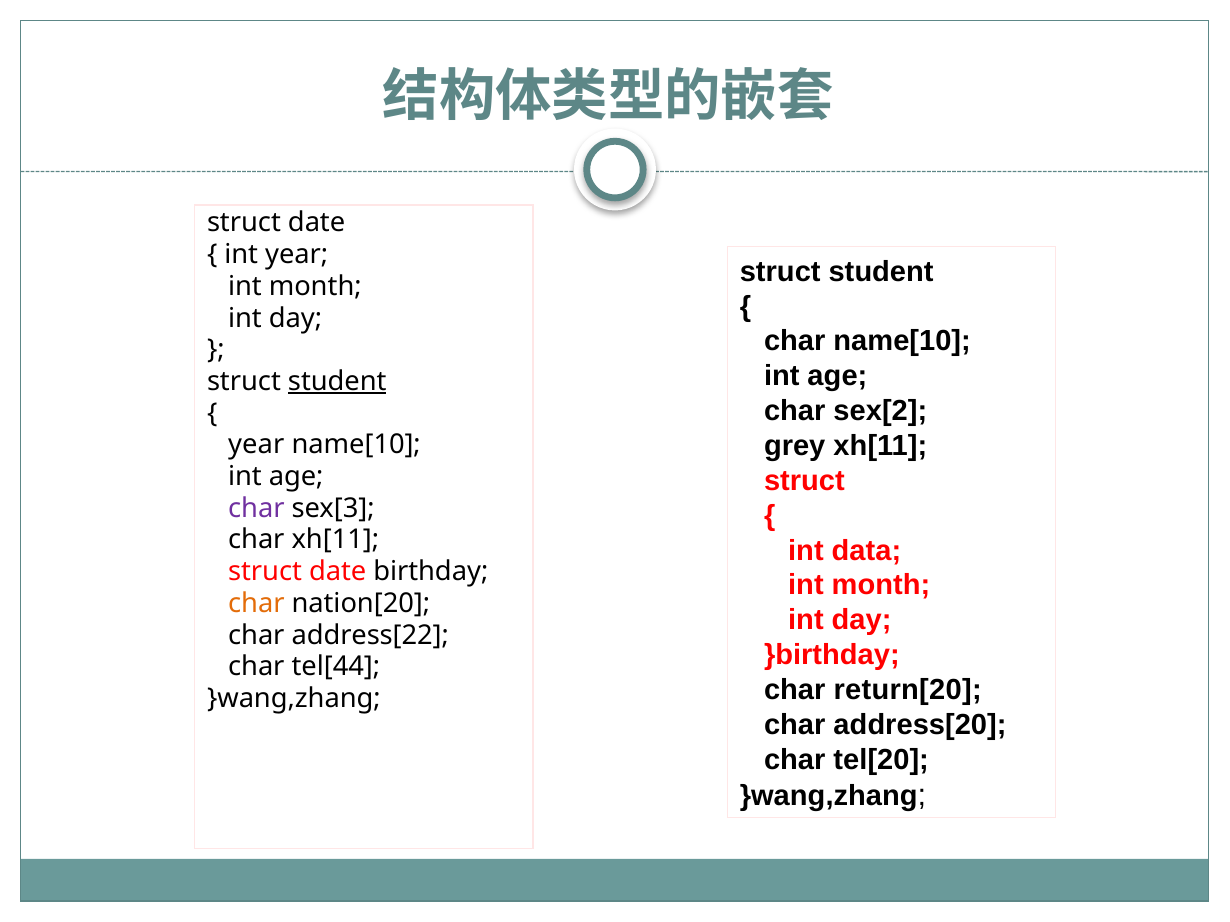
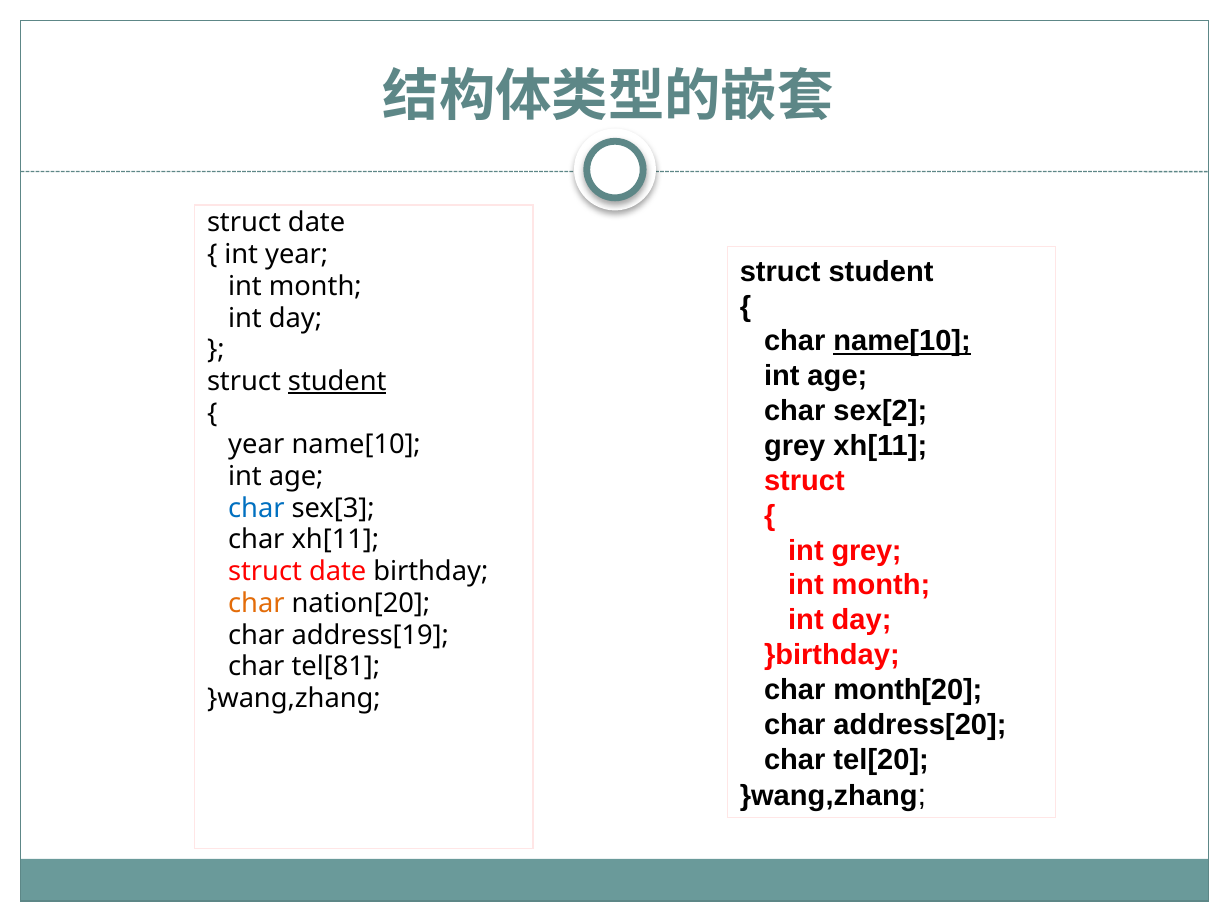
name[10 at (902, 342) underline: none -> present
char at (256, 509) colour: purple -> blue
int data: data -> grey
address[22: address[22 -> address[19
tel[44: tel[44 -> tel[81
return[20: return[20 -> month[20
